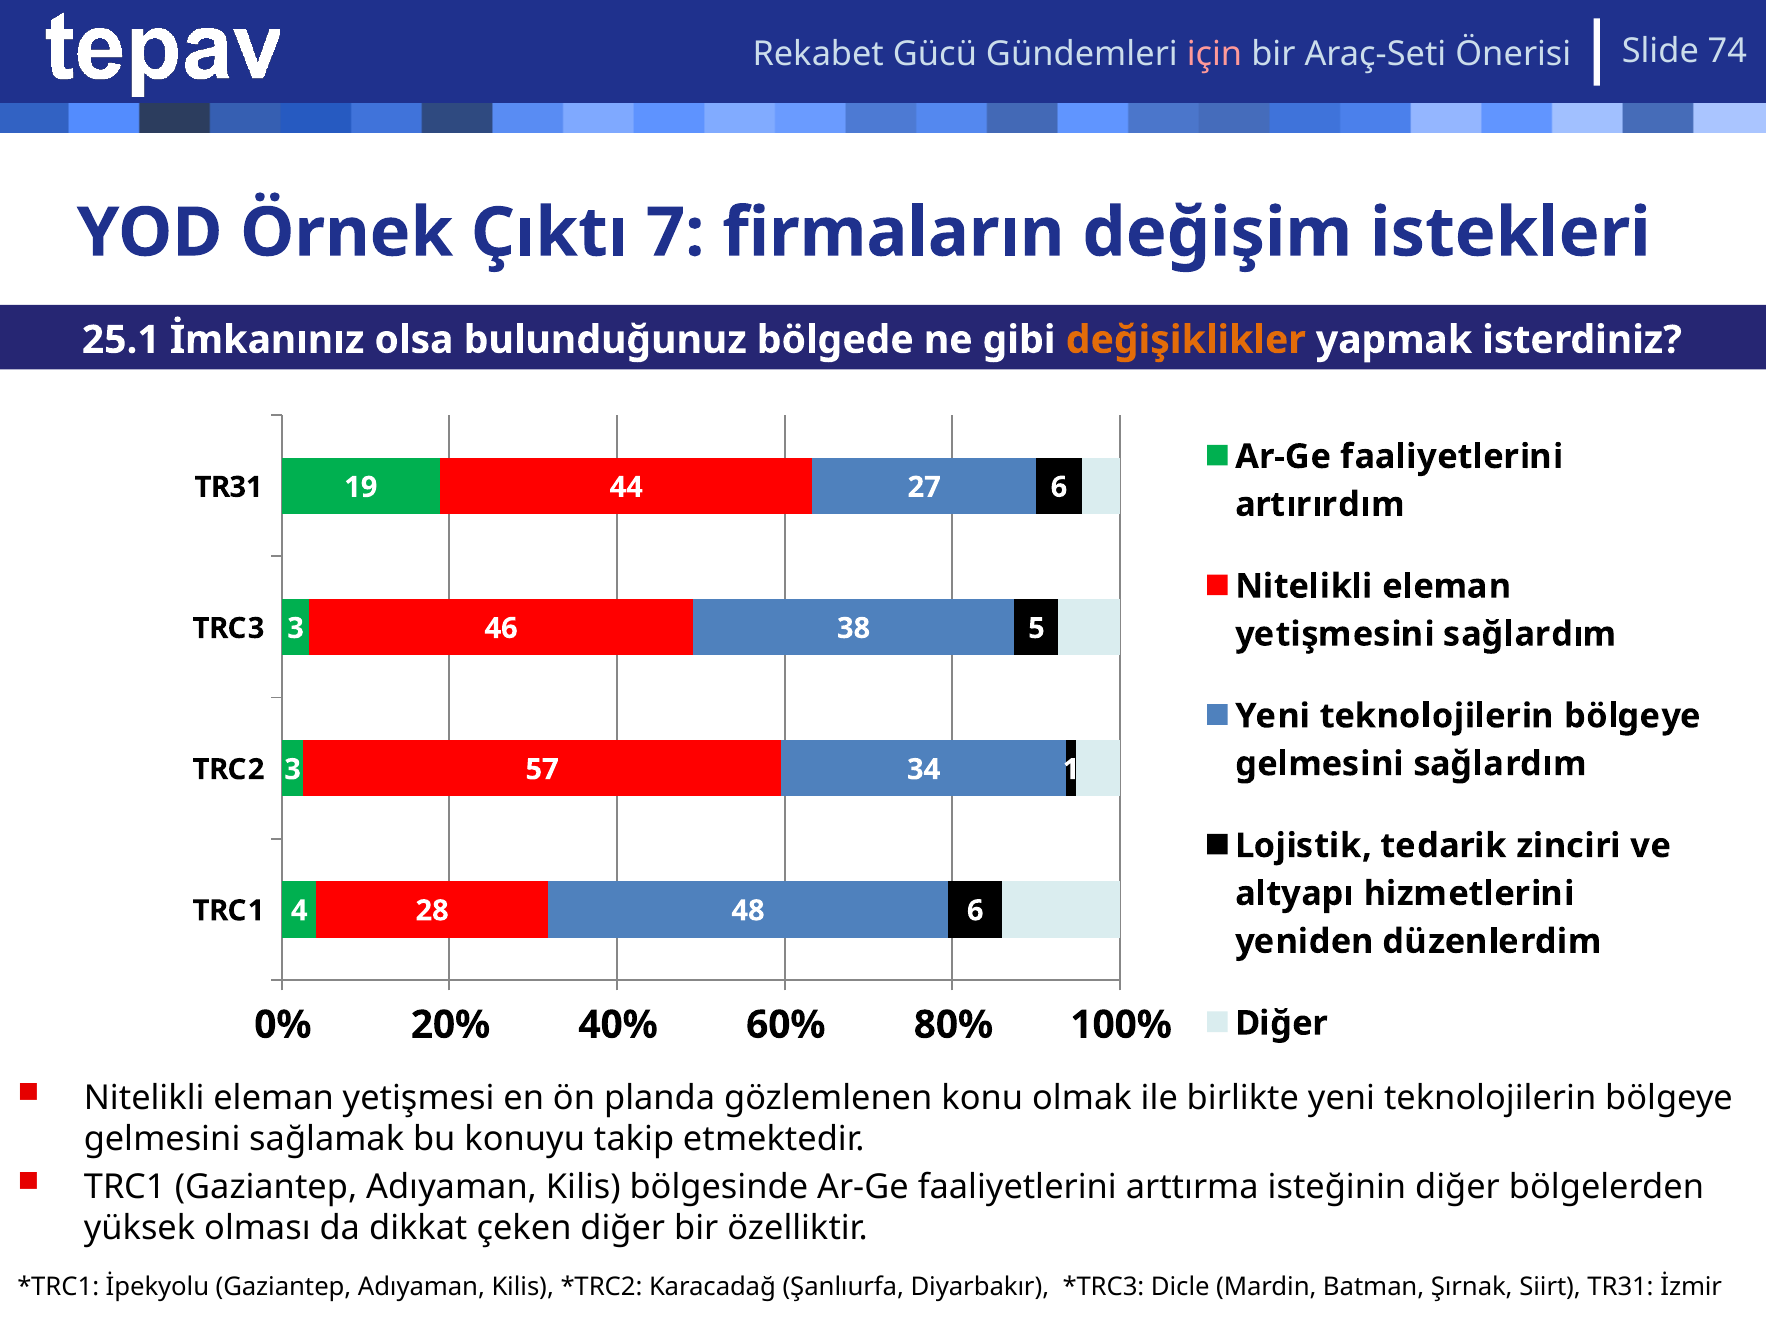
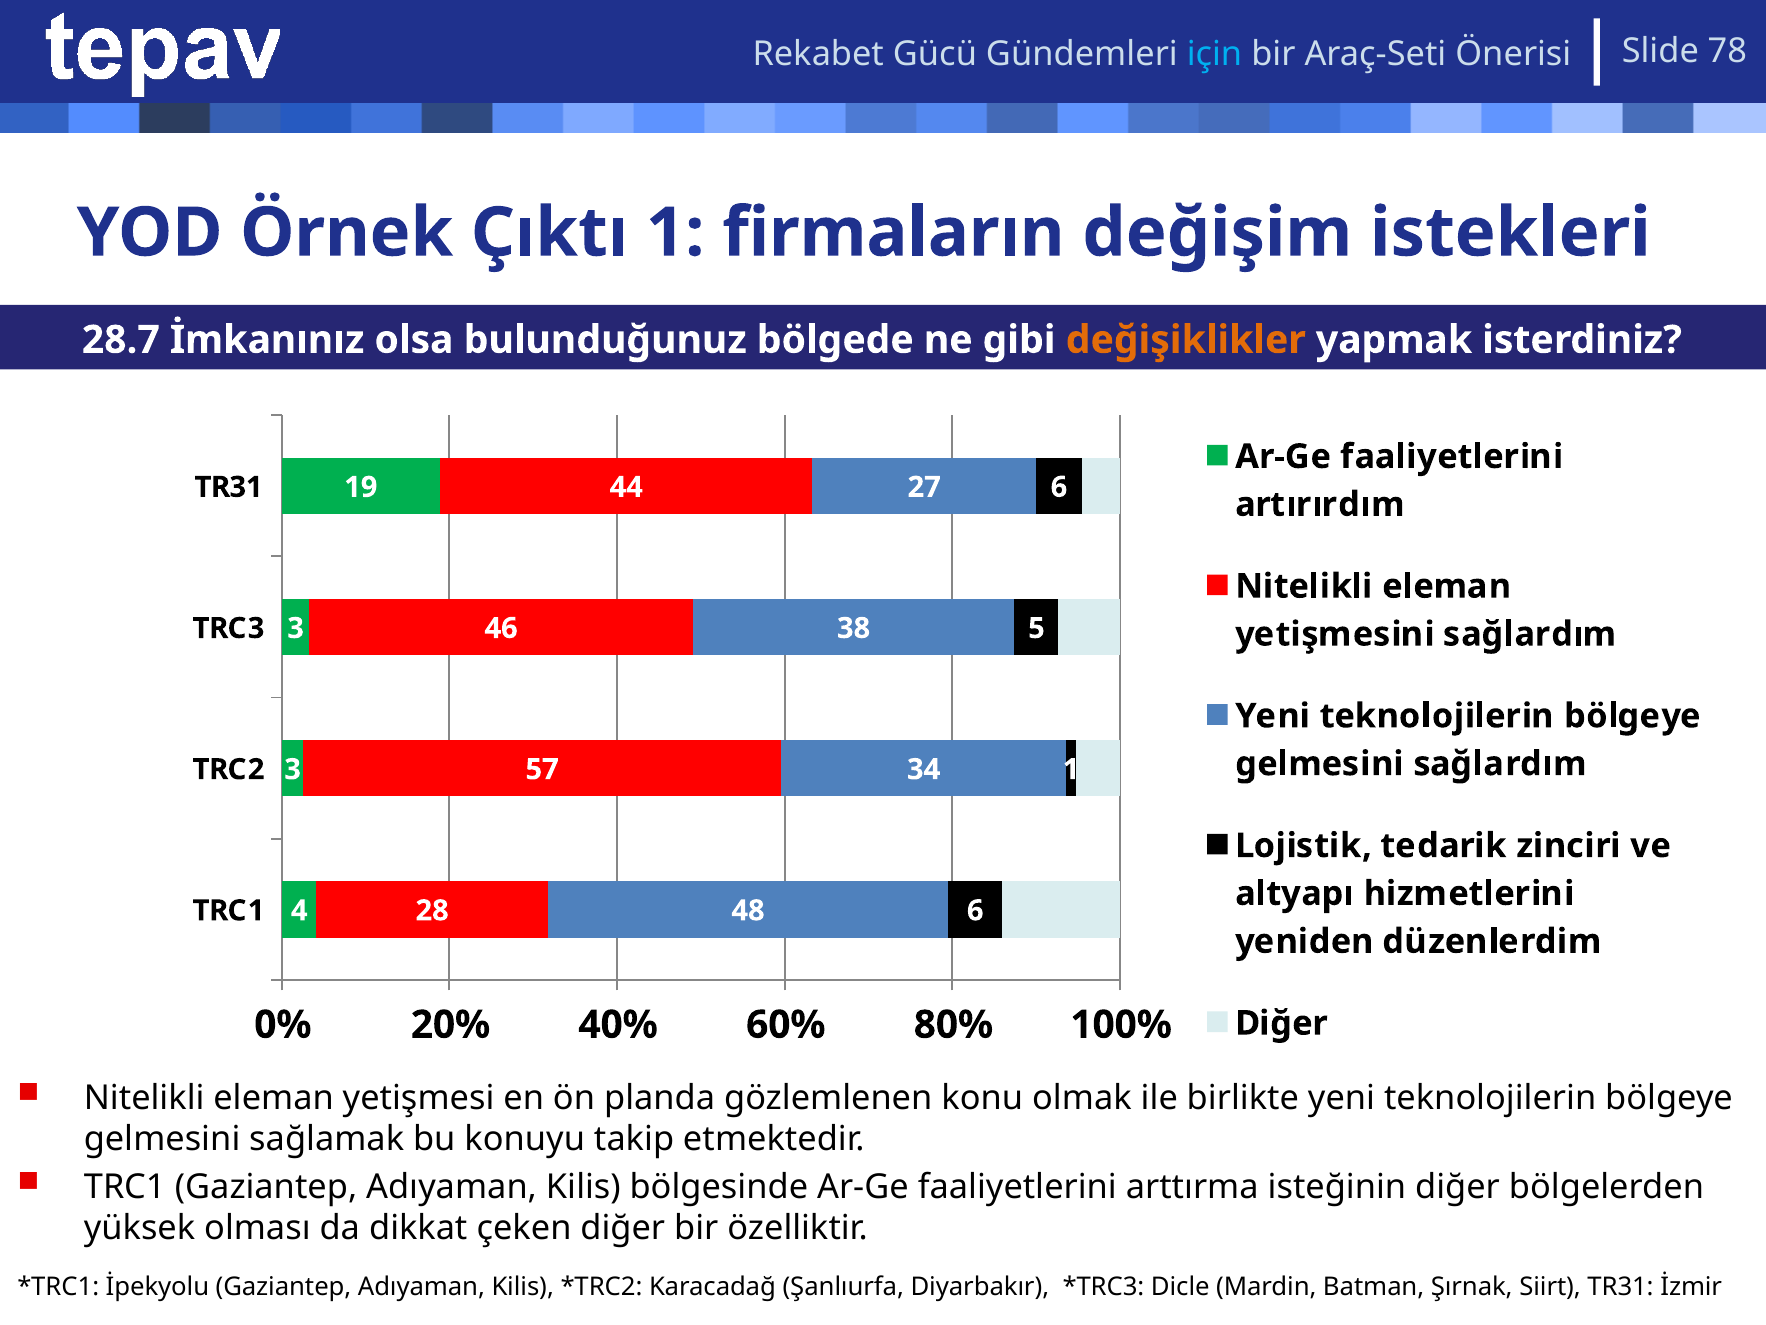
için colour: pink -> light blue
74: 74 -> 78
Çıktı 7: 7 -> 1
25.1: 25.1 -> 28.7
